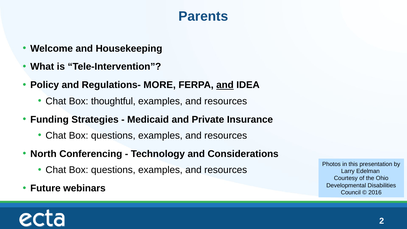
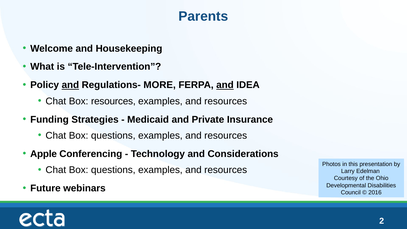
and at (70, 85) underline: none -> present
Box thoughtful: thoughtful -> resources
North: North -> Apple
